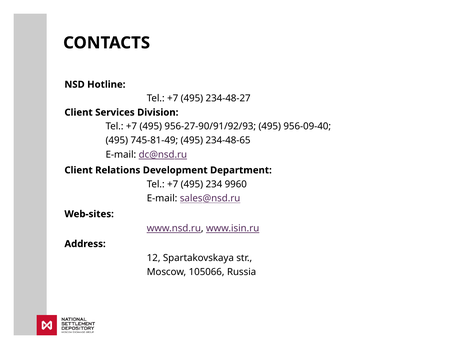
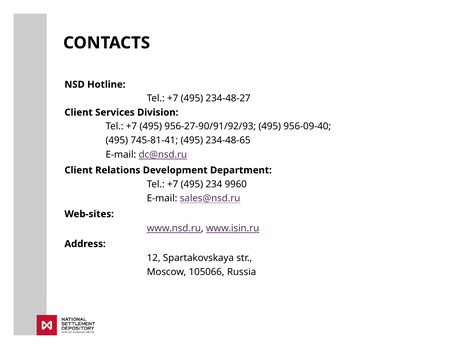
745-81-49: 745-81-49 -> 745-81-41
